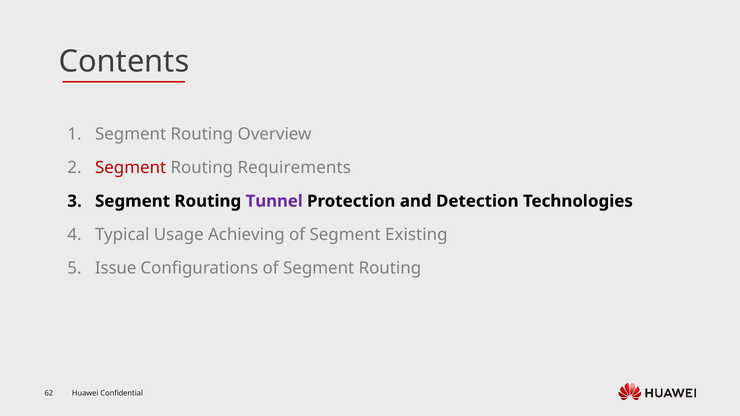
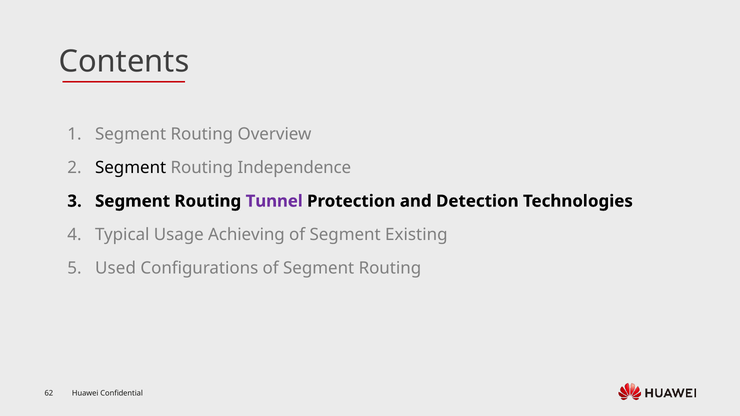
Segment at (131, 168) colour: red -> black
Requirements: Requirements -> Independence
Issue: Issue -> Used
